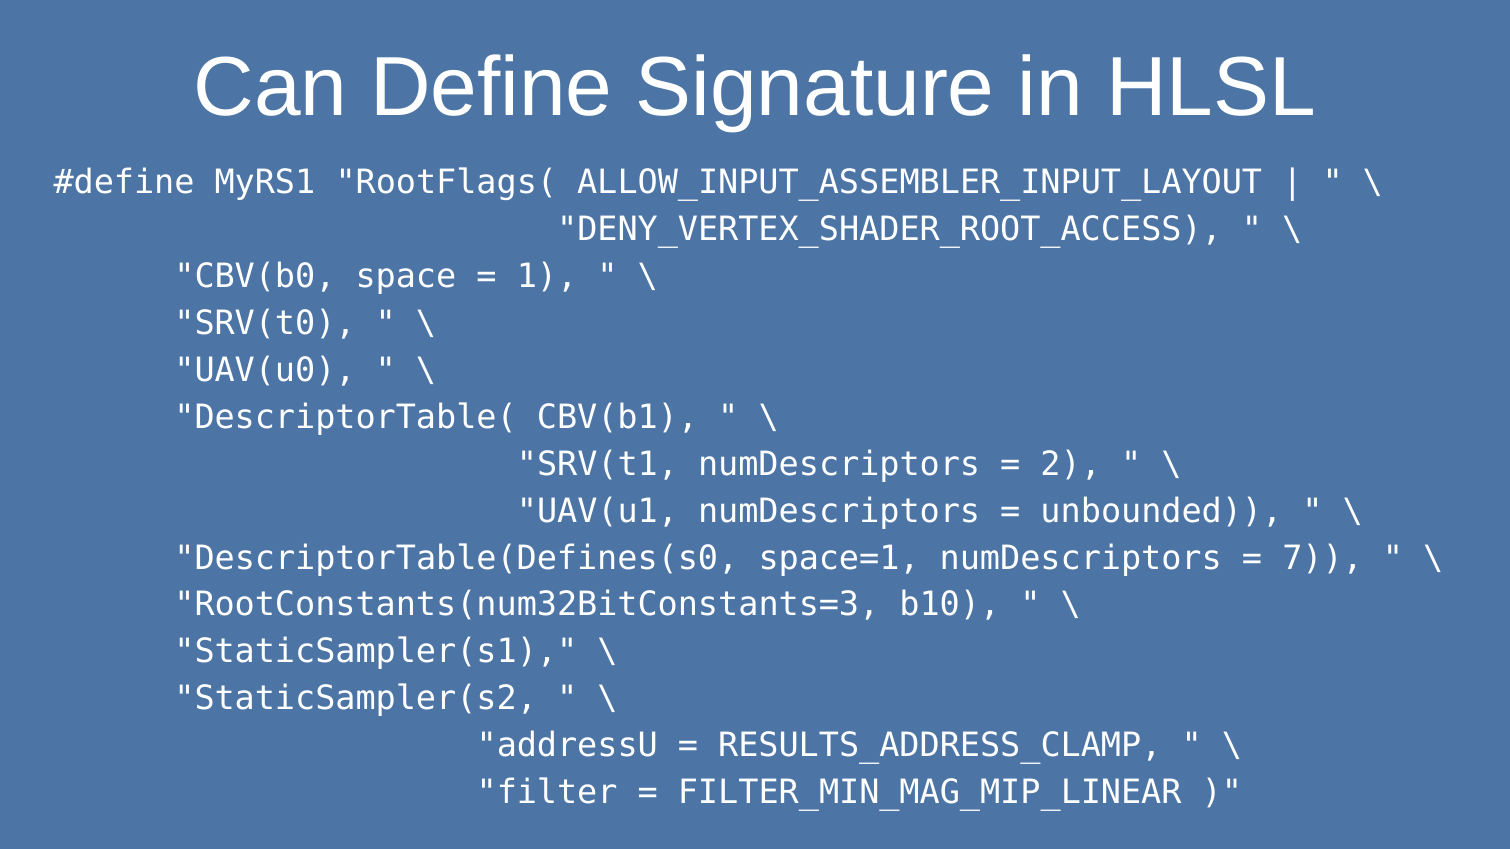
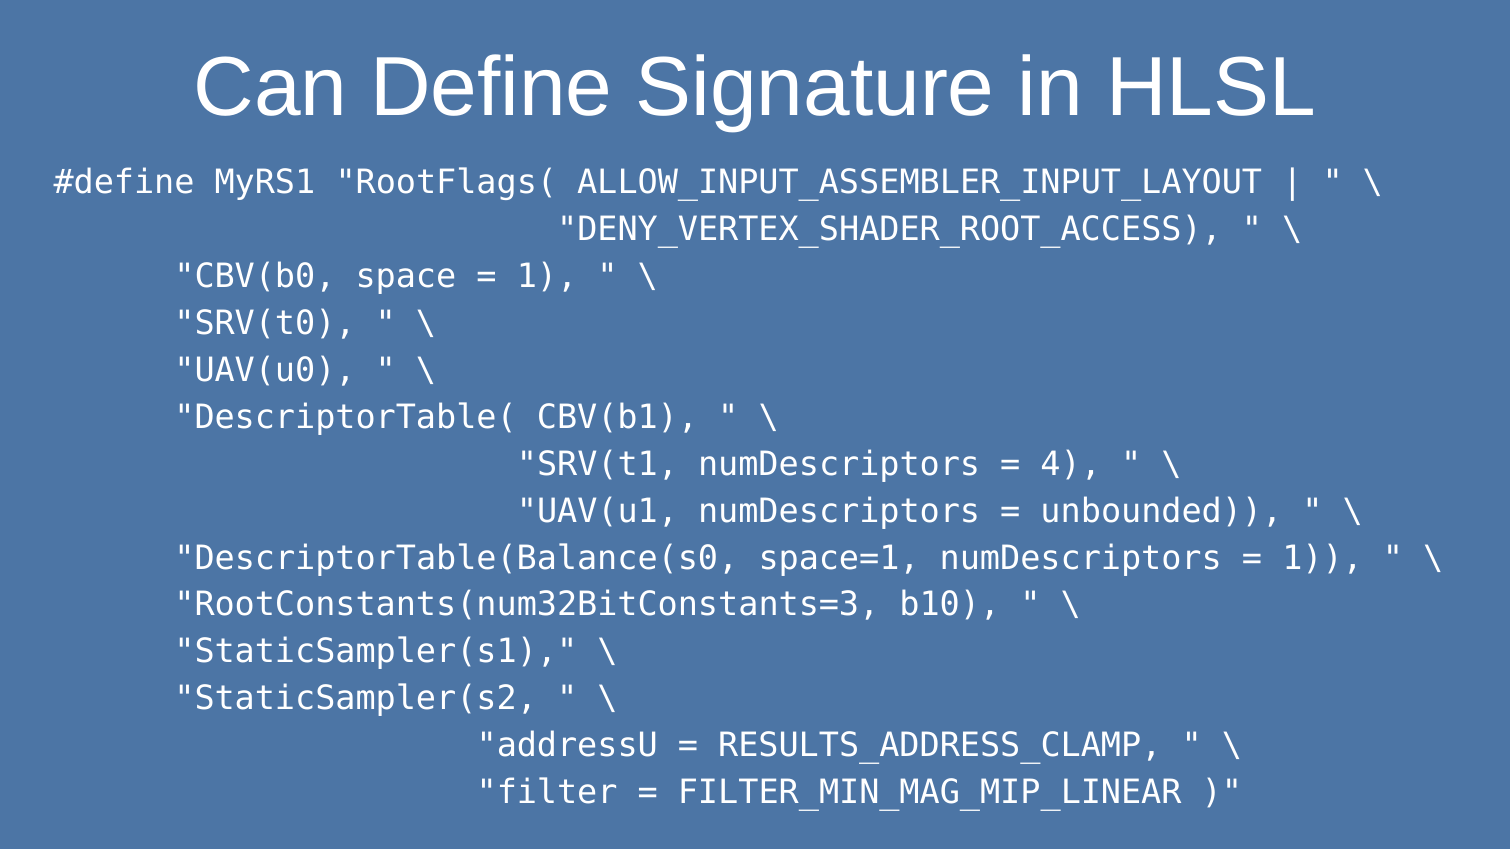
2: 2 -> 4
DescriptorTable(Defines(s0: DescriptorTable(Defines(s0 -> DescriptorTable(Balance(s0
7 at (1323, 558): 7 -> 1
